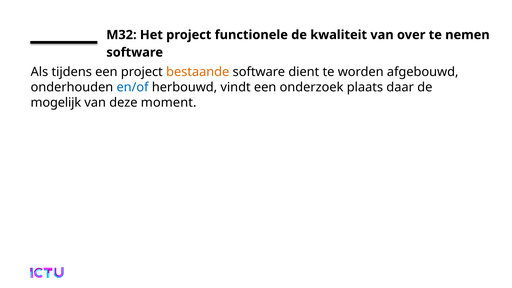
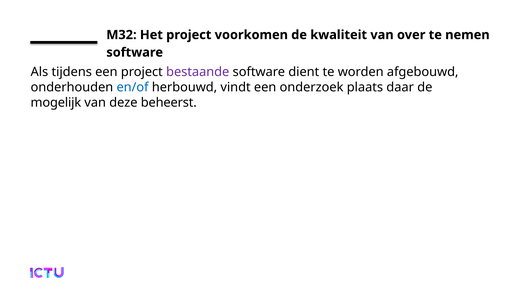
functionele: functionele -> voorkomen
bestaande colour: orange -> purple
moment: moment -> beheerst
